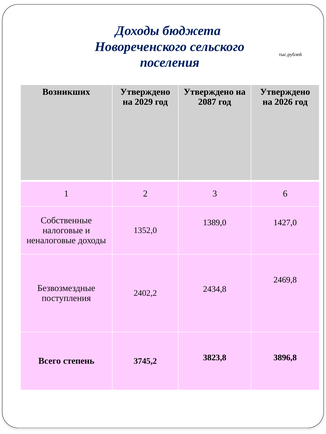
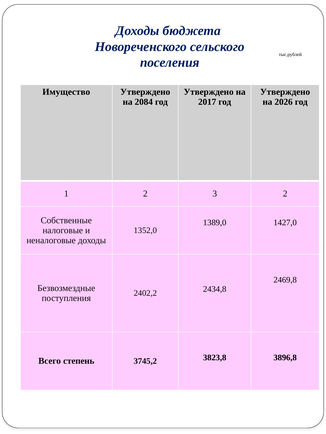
Возникших: Возникших -> Имущество
2029: 2029 -> 2084
2087: 2087 -> 2017
3 6: 6 -> 2
